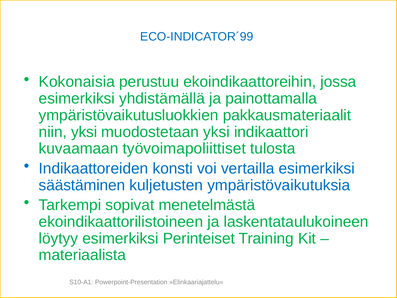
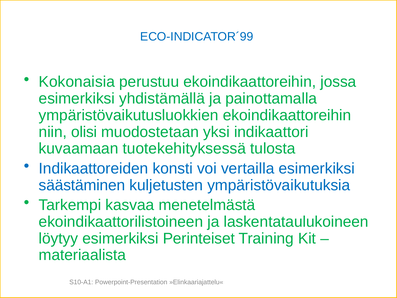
ympäristövaikutusluokkien pakkausmateriaalit: pakkausmateriaalit -> ekoindikaattoreihin
niin yksi: yksi -> olisi
työvoimapoliittiset: työvoimapoliittiset -> tuotekehityksessä
sopivat: sopivat -> kasvaa
